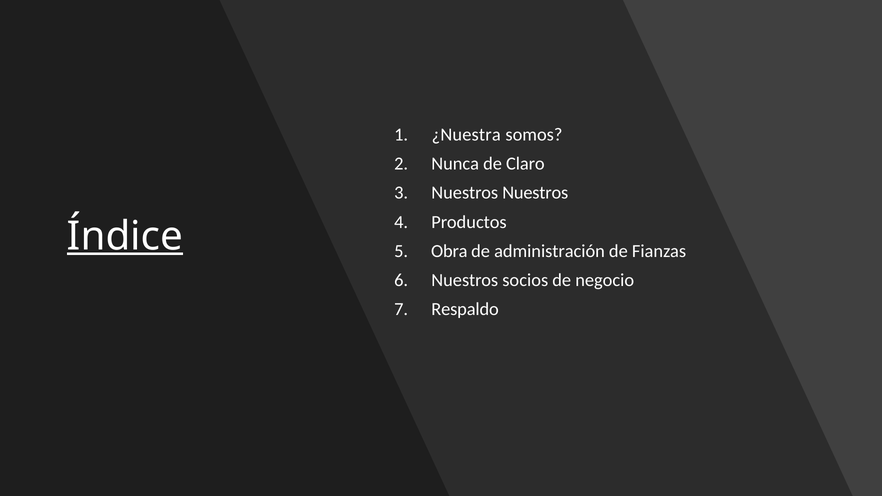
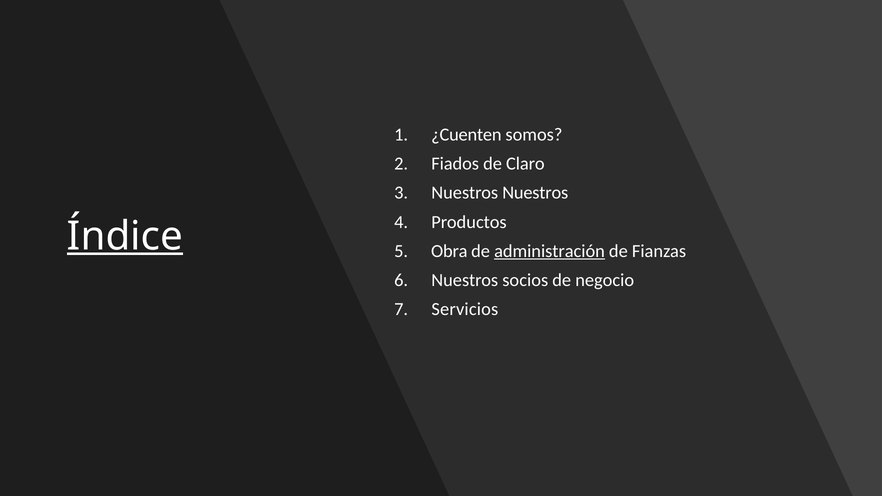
¿Nuestra: ¿Nuestra -> ¿Cuenten
Nunca: Nunca -> Fiados
administración underline: none -> present
Respaldo: Respaldo -> Servicios
